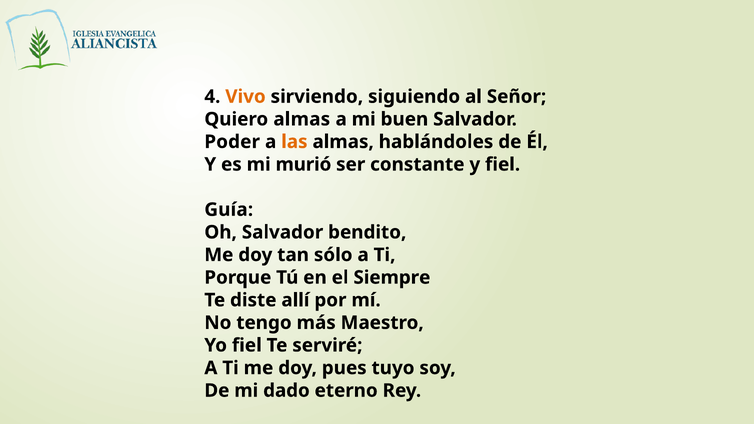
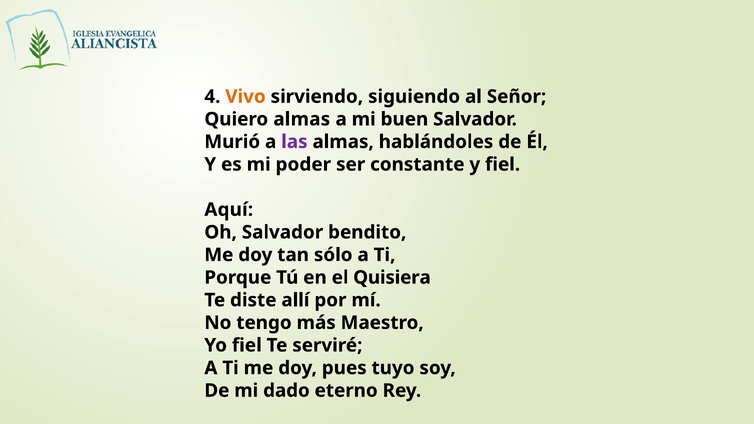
Poder: Poder -> Murió
las colour: orange -> purple
murió: murió -> poder
Guía: Guía -> Aquí
Siempre: Siempre -> Quisiera
